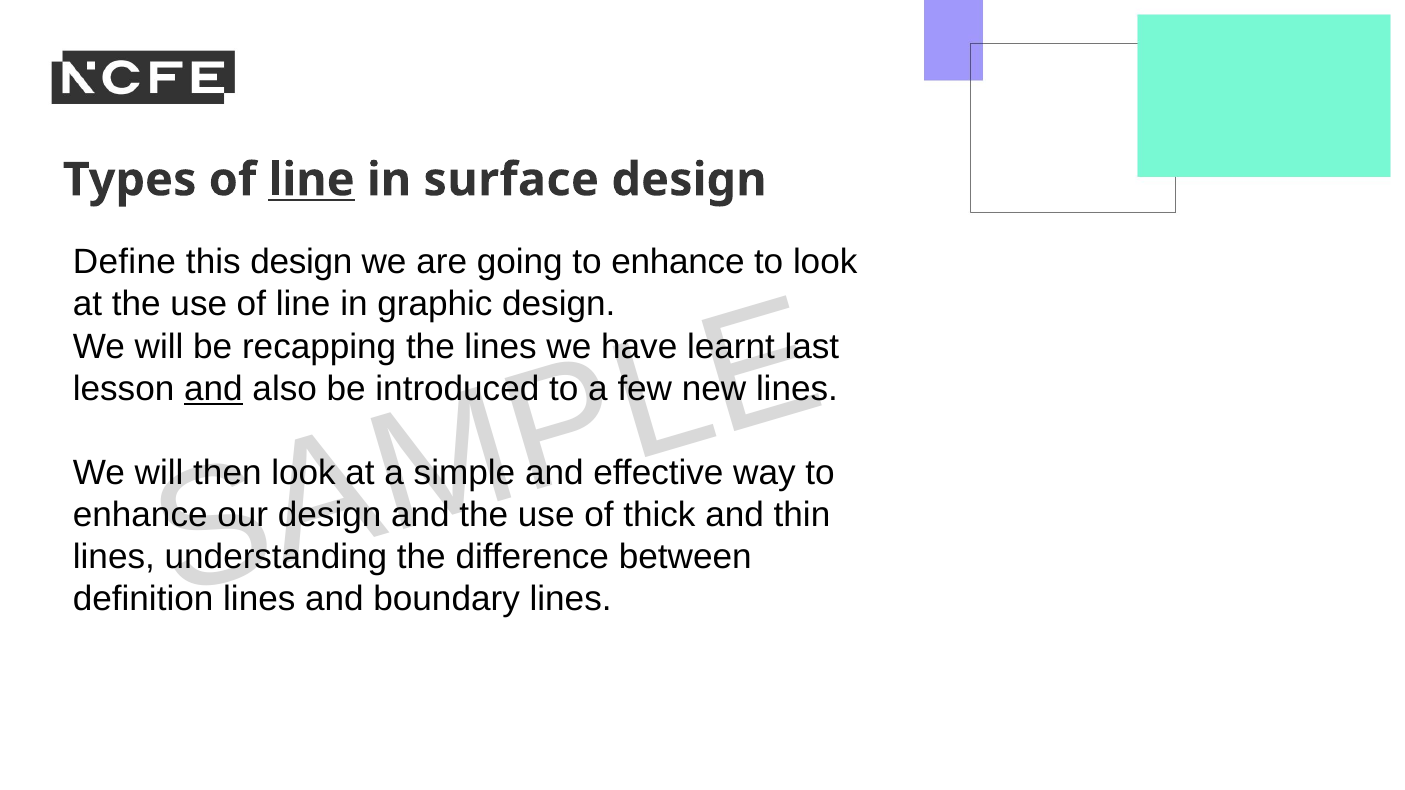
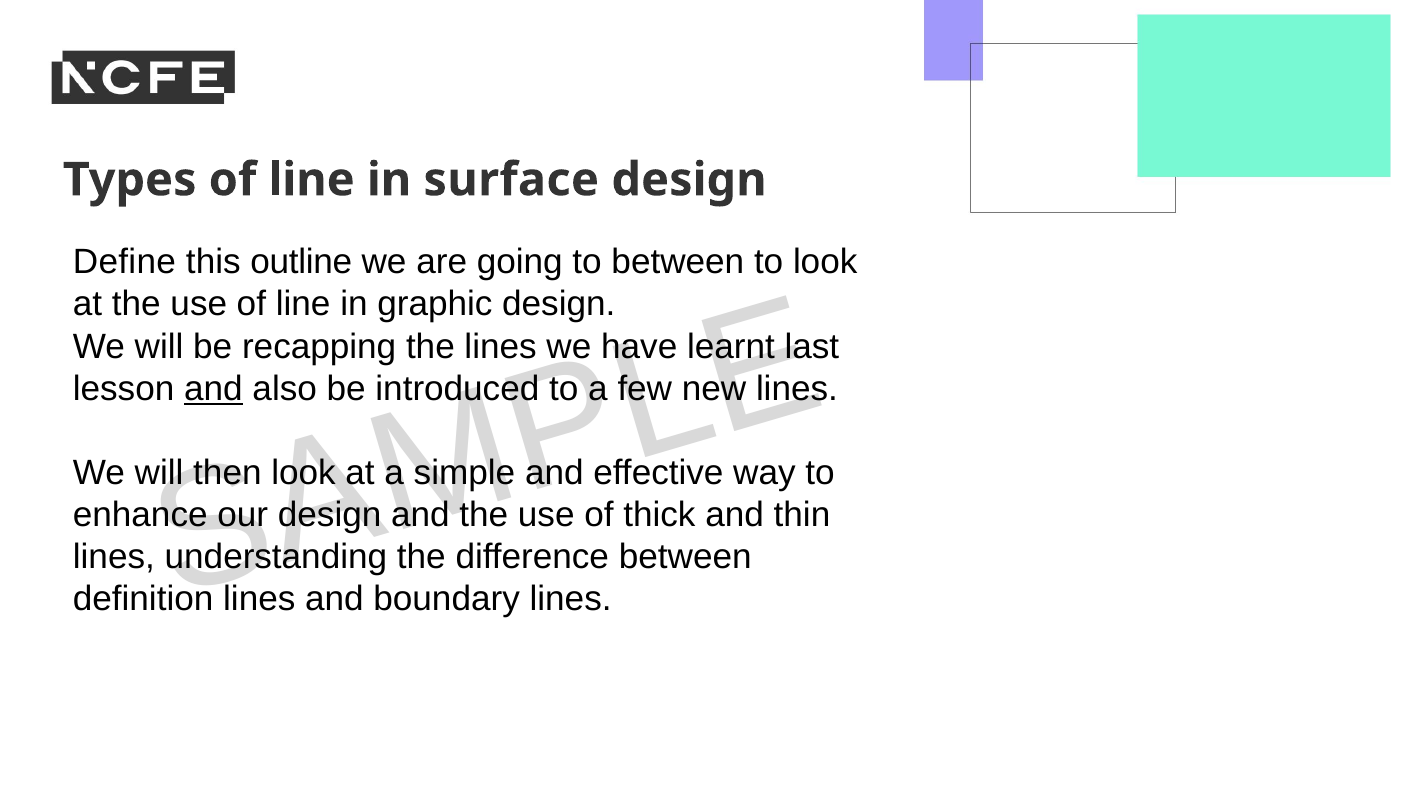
line at (311, 180) underline: present -> none
this design: design -> outline
going to enhance: enhance -> between
